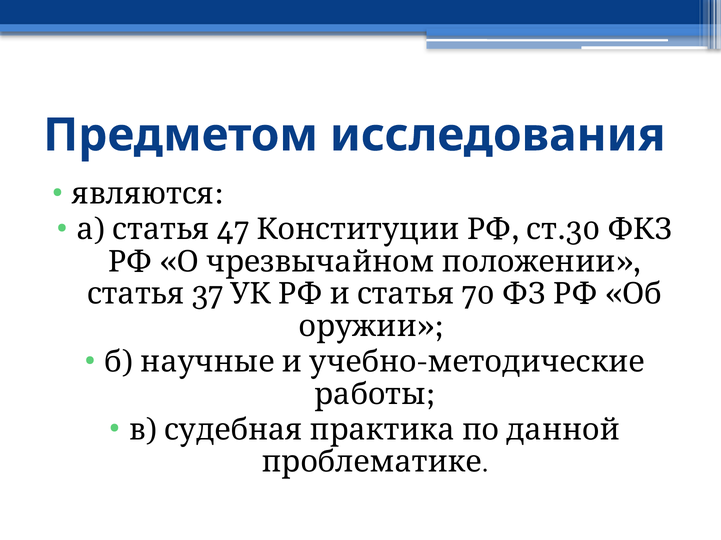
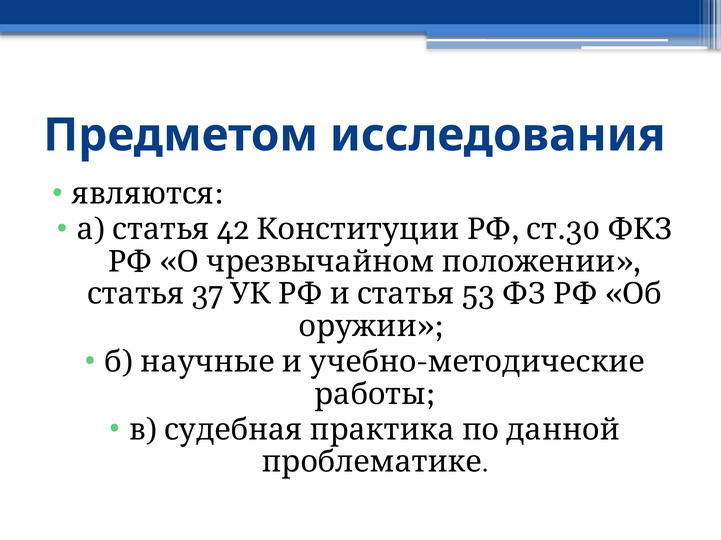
47: 47 -> 42
70: 70 -> 53
